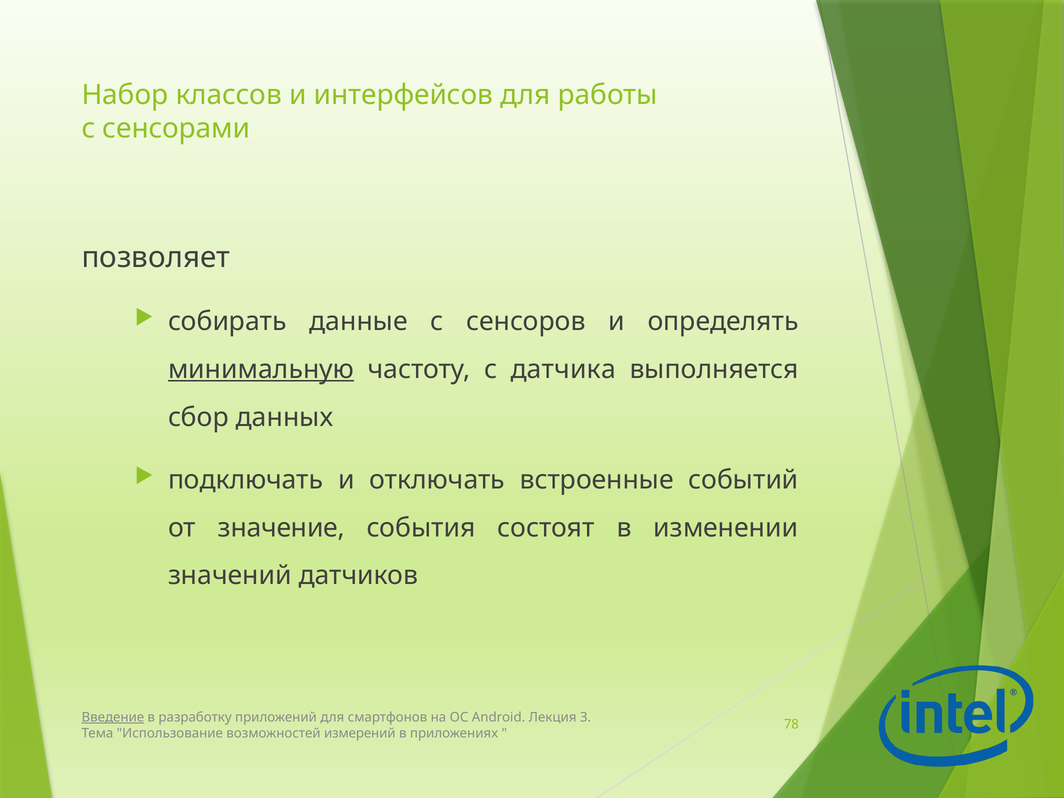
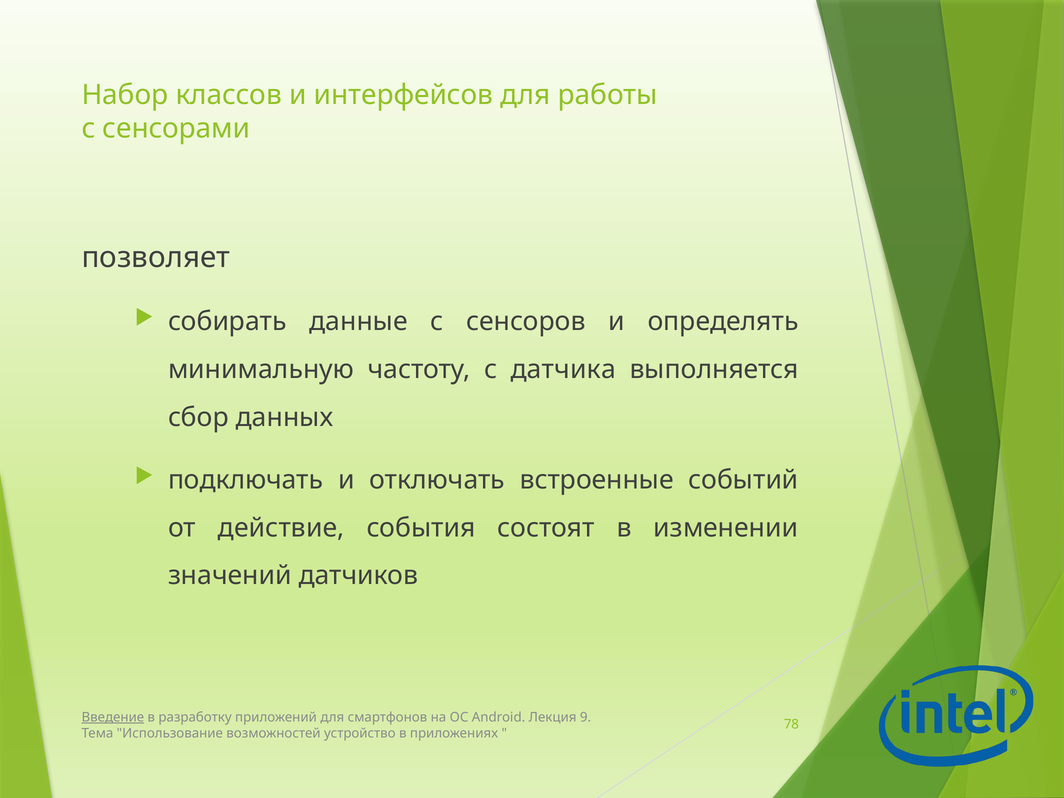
минимальную underline: present -> none
значение: значение -> действие
3: 3 -> 9
измерений: измерений -> устройство
